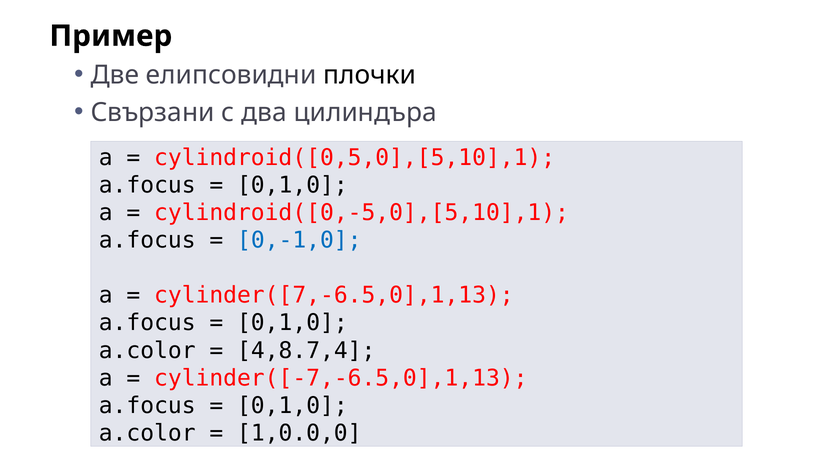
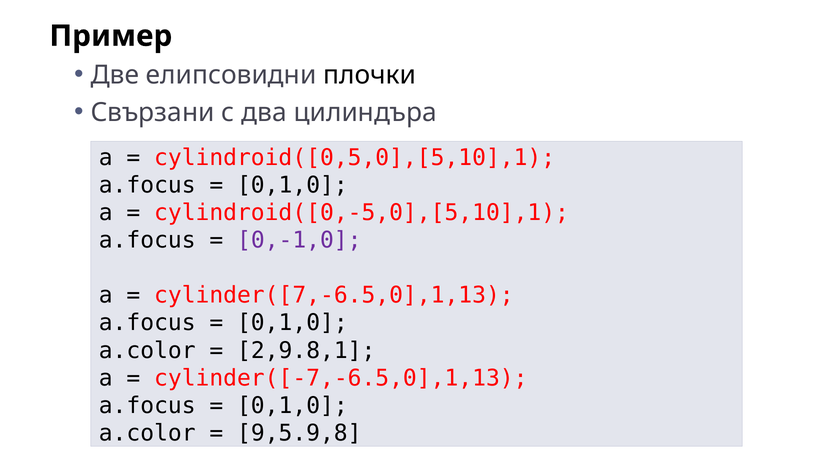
0,-1,0 colour: blue -> purple
4,8.7,4: 4,8.7,4 -> 2,9.8,1
1,0.0,0: 1,0.0,0 -> 9,5.9,8
